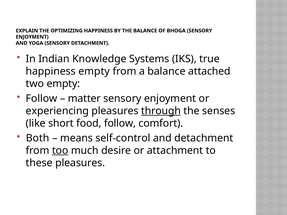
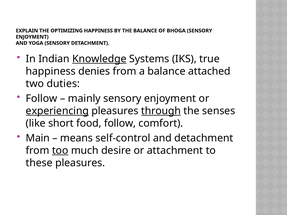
Knowledge underline: none -> present
happiness empty: empty -> denies
two empty: empty -> duties
matter: matter -> mainly
experiencing underline: none -> present
Both: Both -> Main
